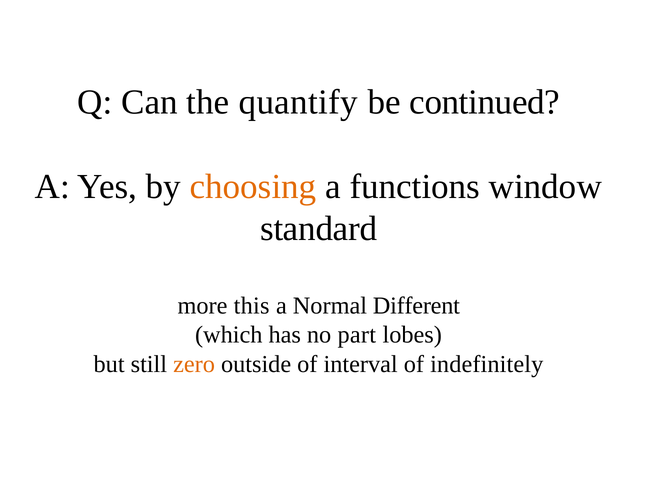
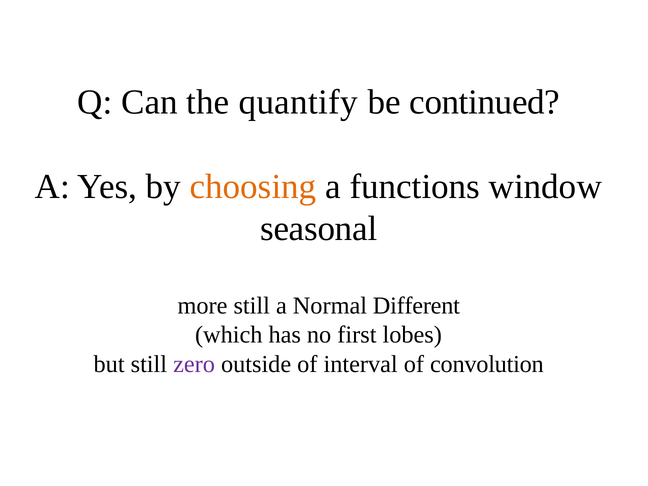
standard: standard -> seasonal
more this: this -> still
part: part -> first
zero colour: orange -> purple
indefinitely: indefinitely -> convolution
